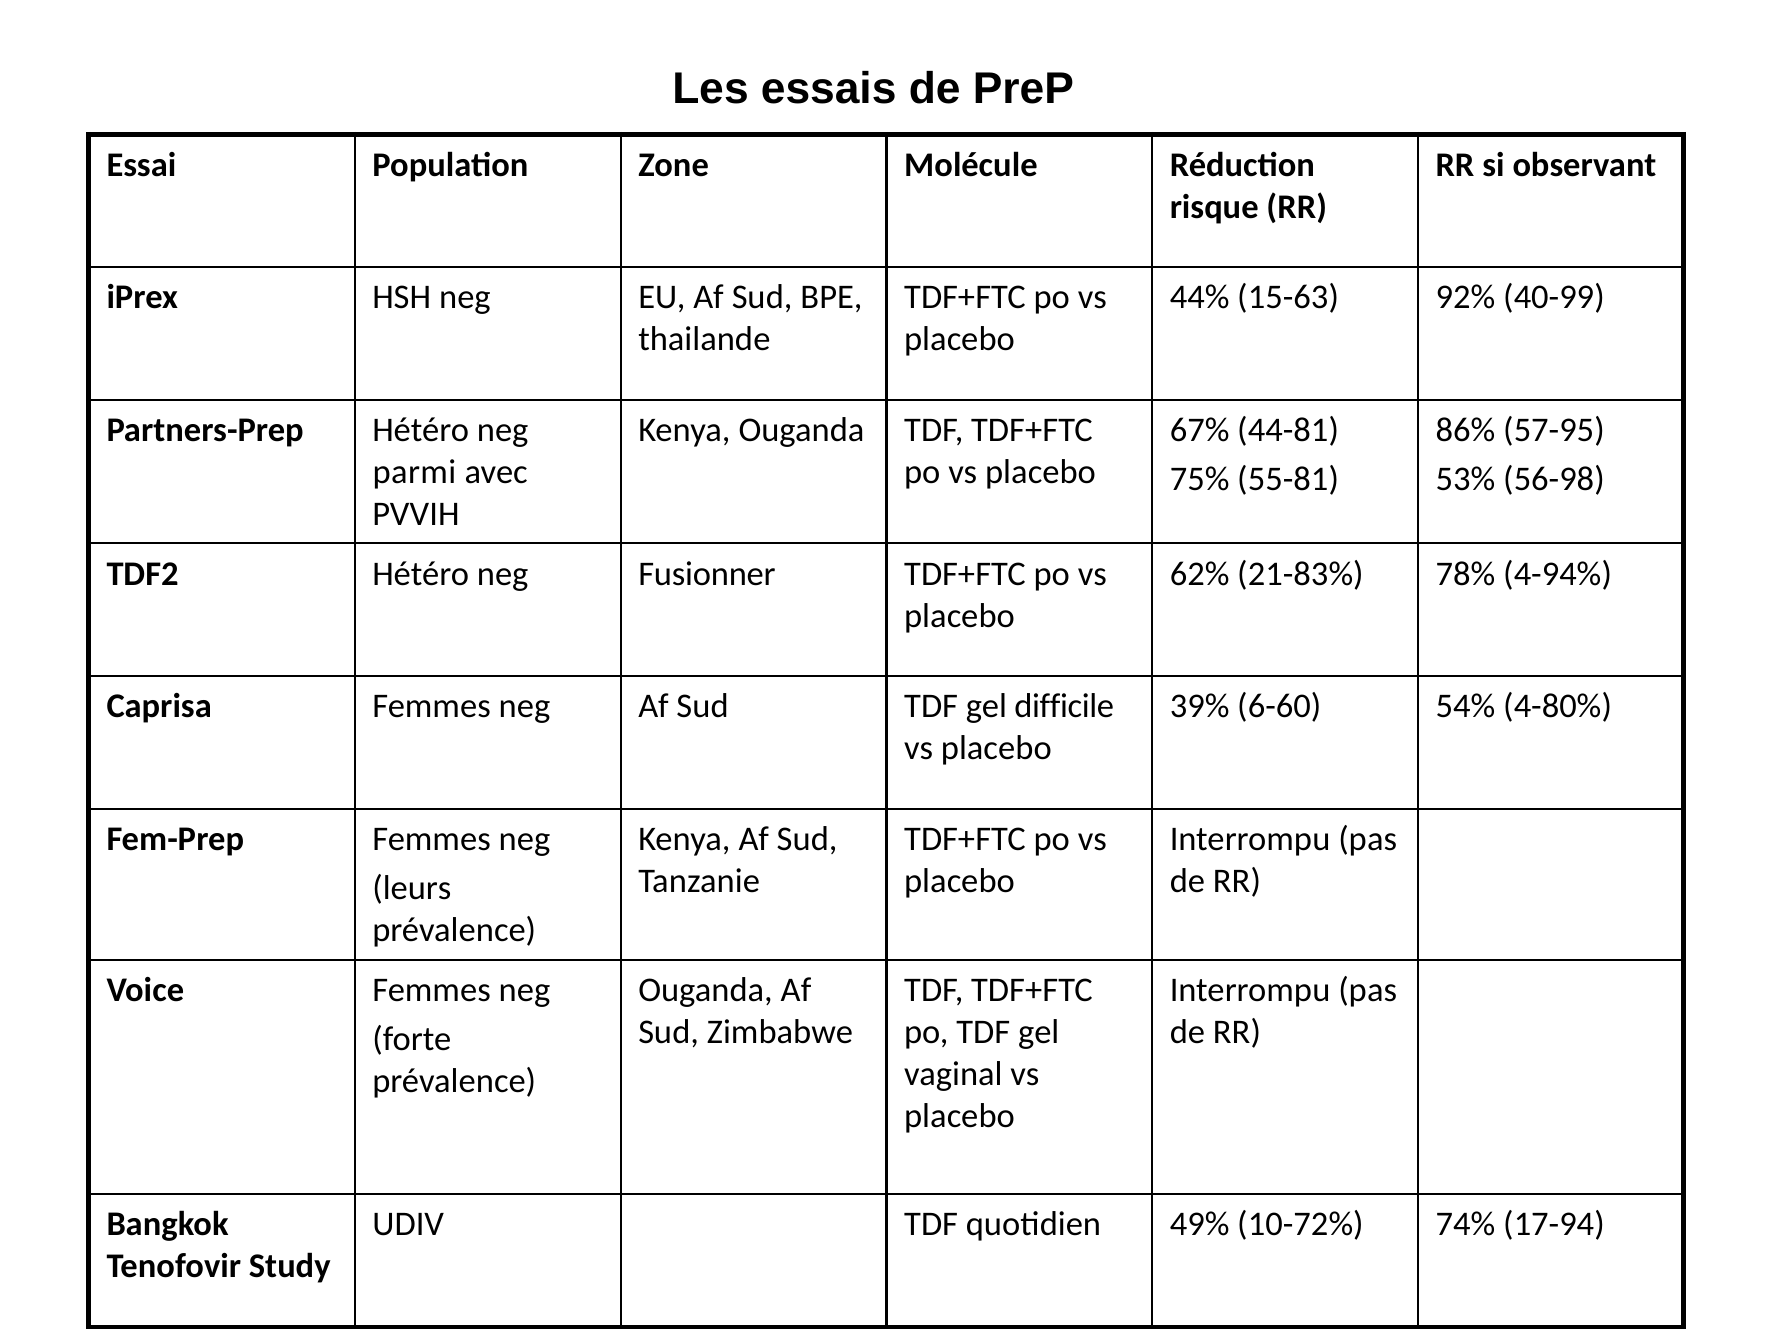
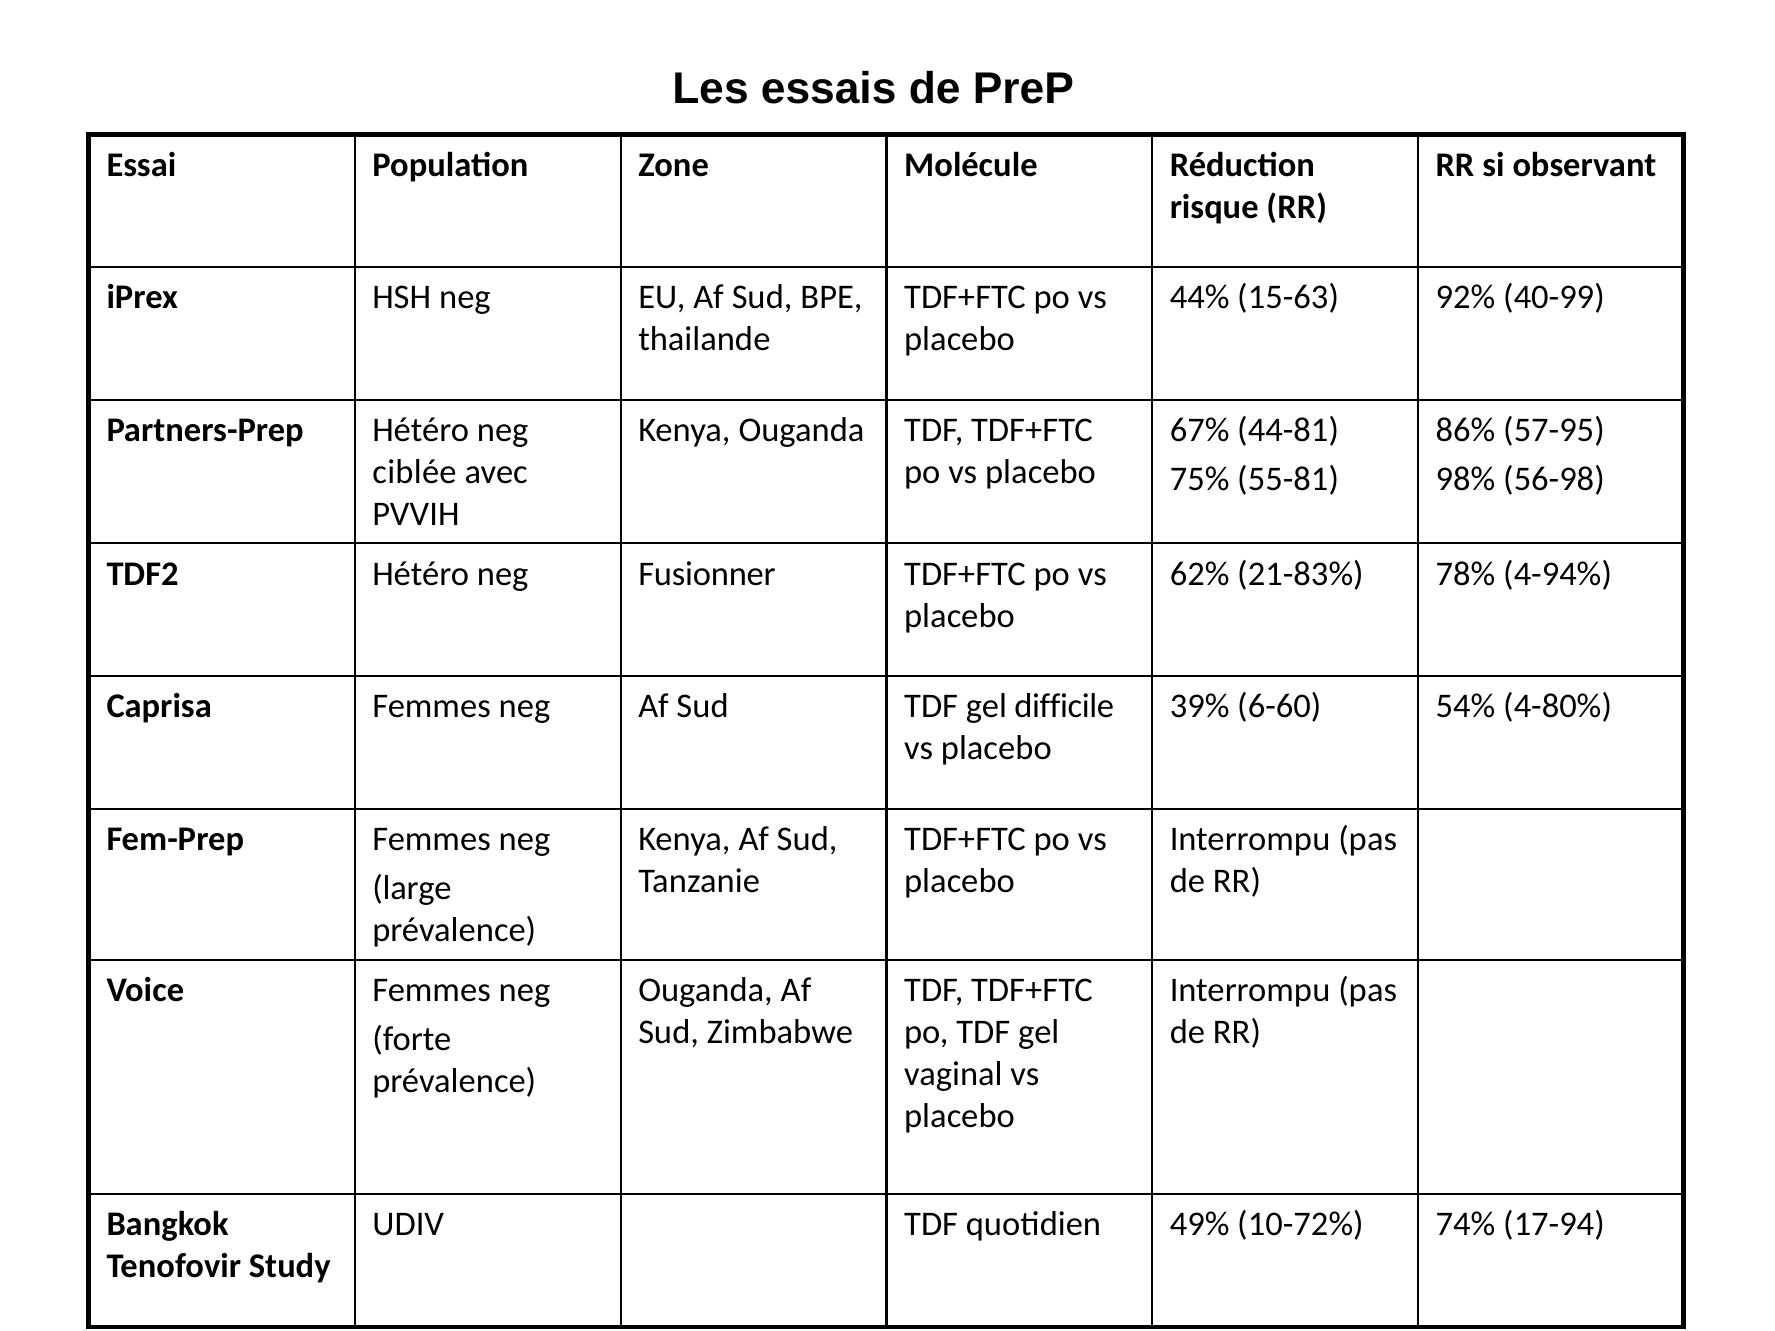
parmi: parmi -> ciblée
53%: 53% -> 98%
leurs: leurs -> large
